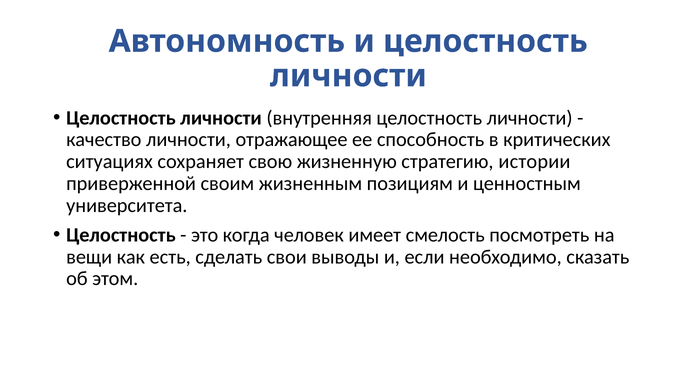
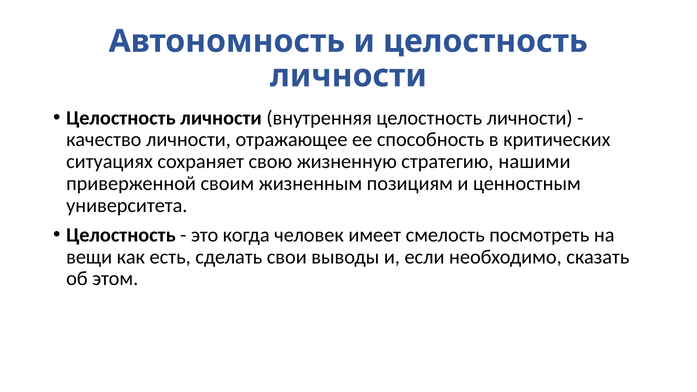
истории: истории -> нашими
